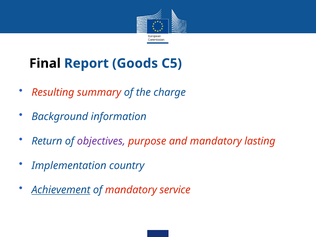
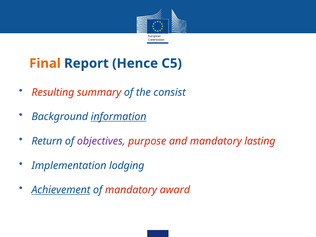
Final colour: black -> orange
Goods: Goods -> Hence
charge: charge -> consist
information underline: none -> present
country: country -> lodging
service: service -> award
